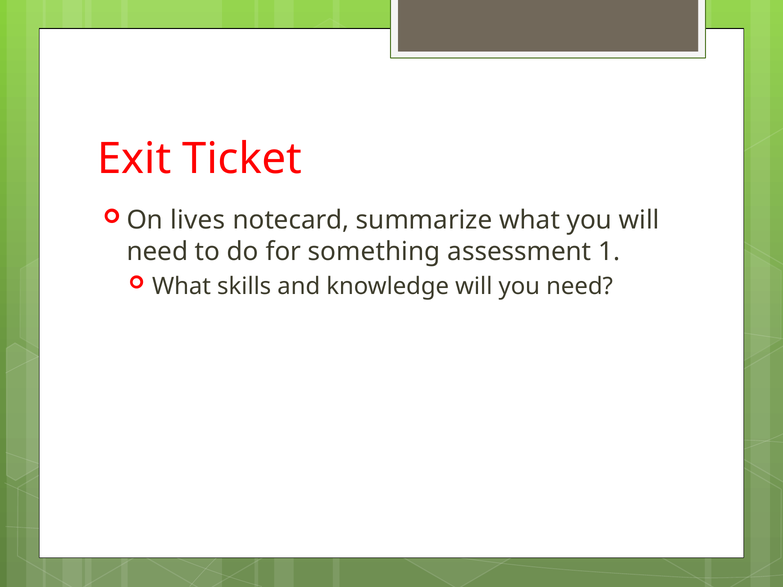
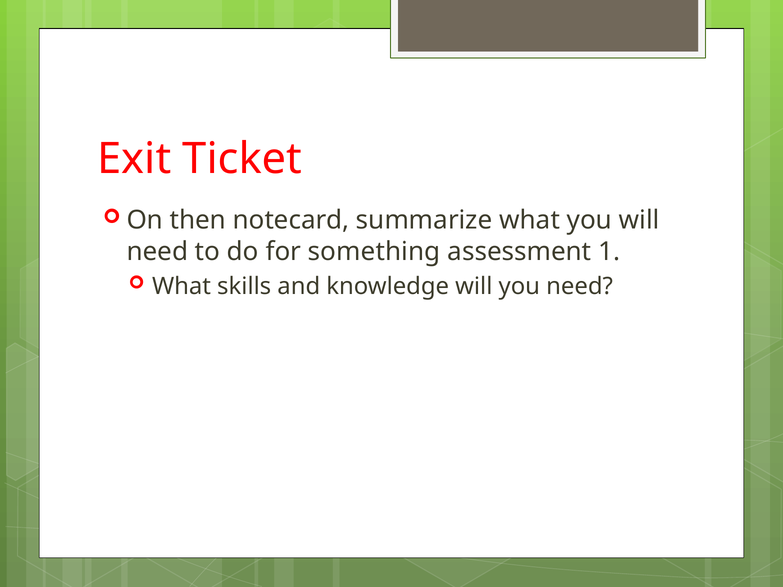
lives: lives -> then
